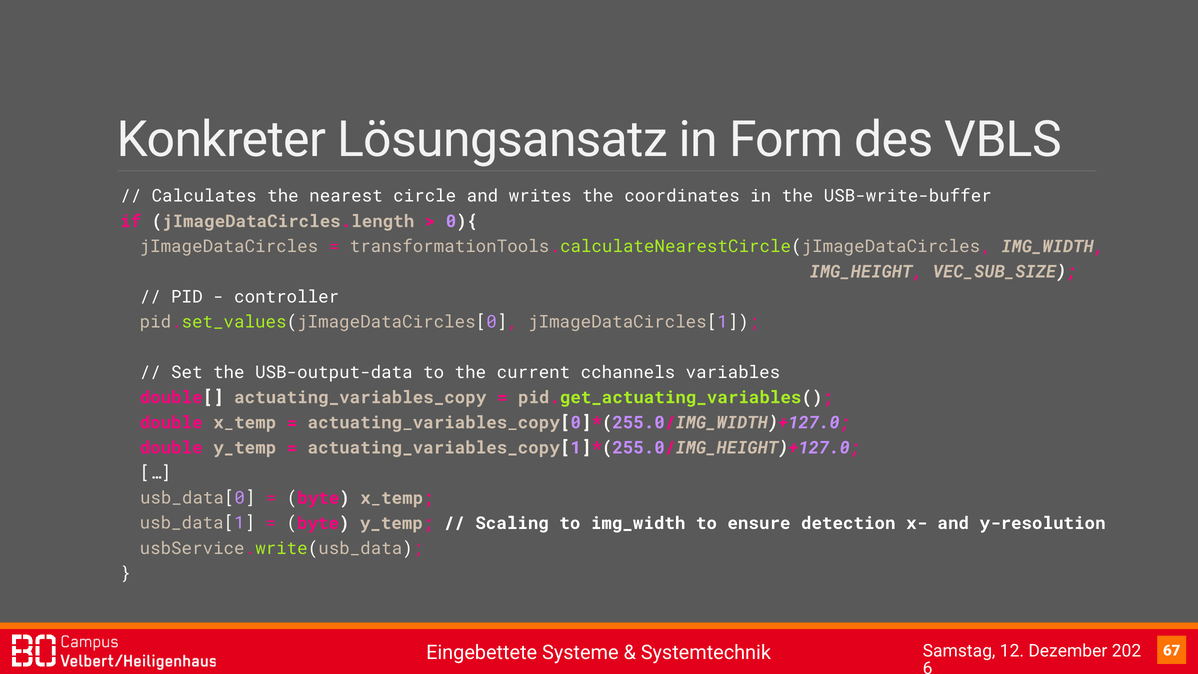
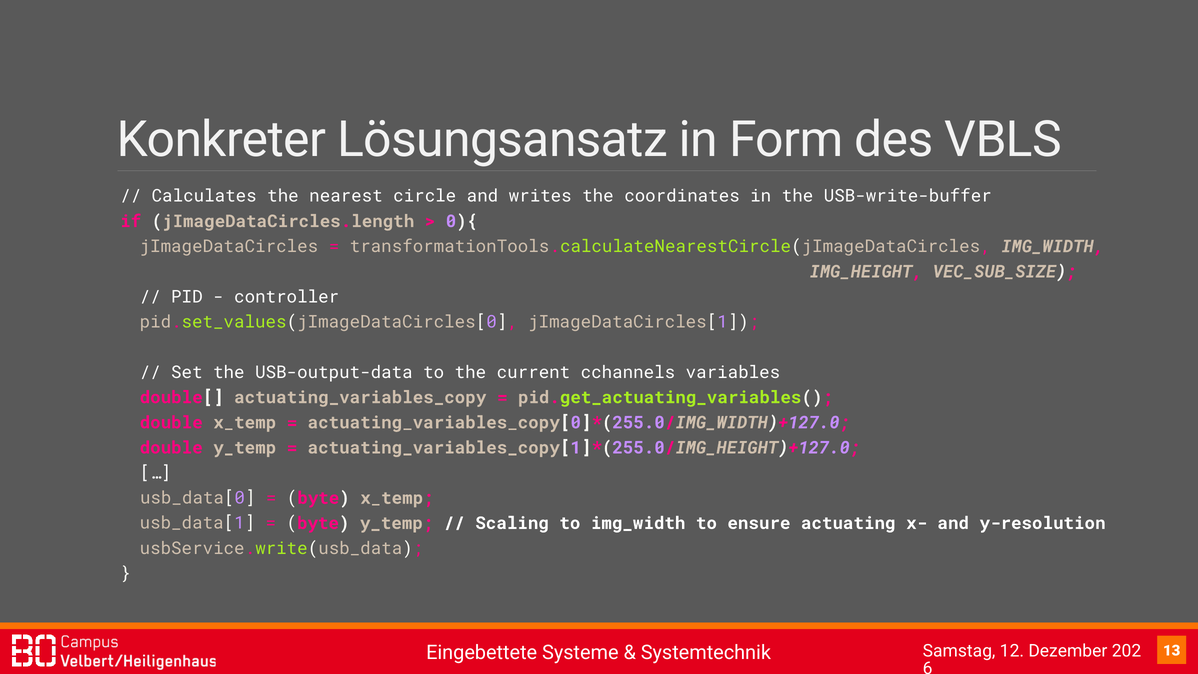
detection: detection -> actuating
67: 67 -> 13
